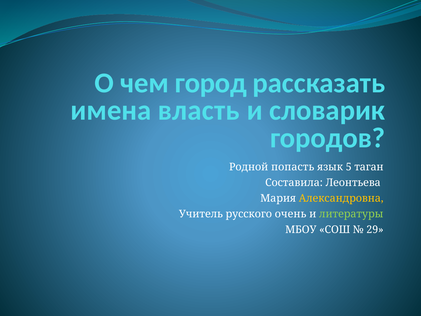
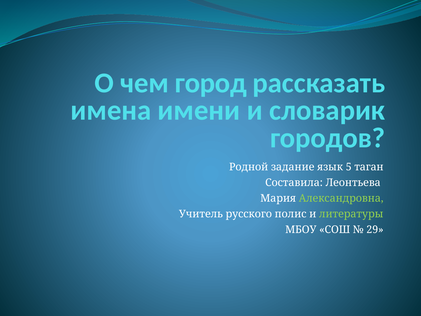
власть: власть -> имени
попасть: попасть -> задание
Александровна colour: yellow -> light green
очень: очень -> полис
